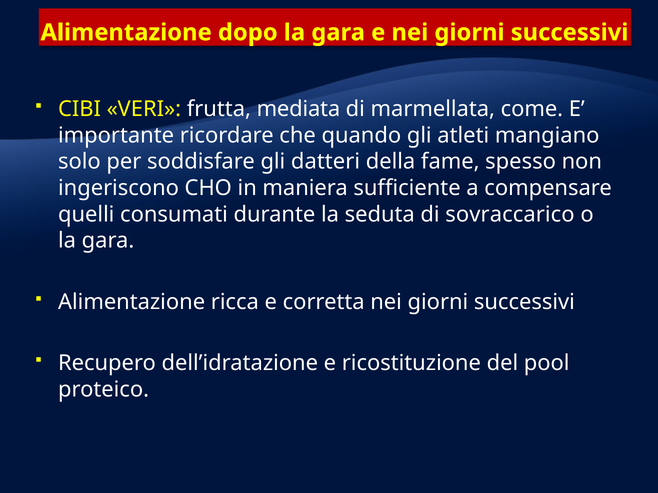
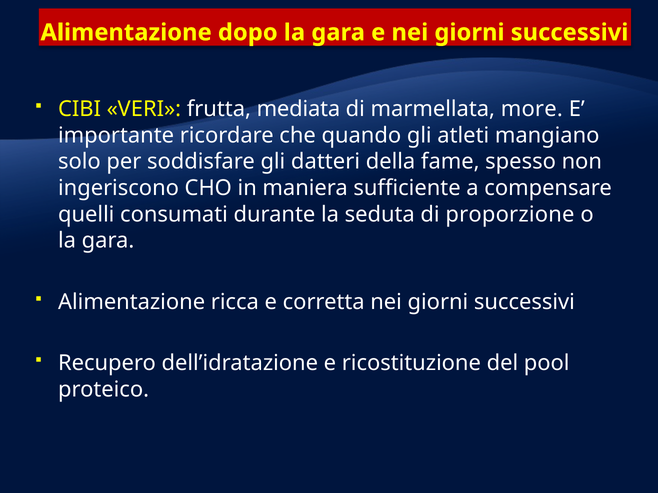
come: come -> more
sovraccarico: sovraccarico -> proporzione
